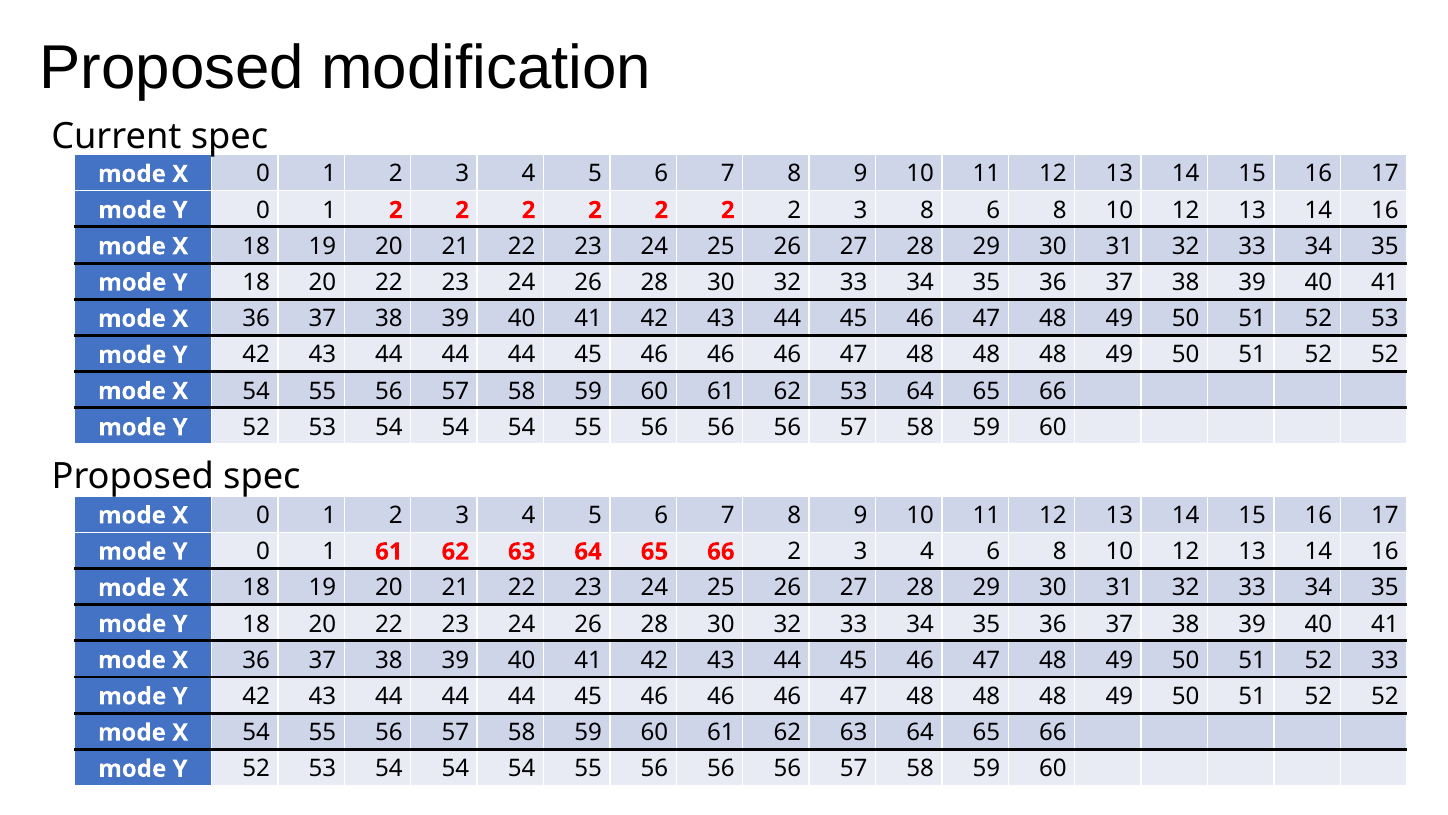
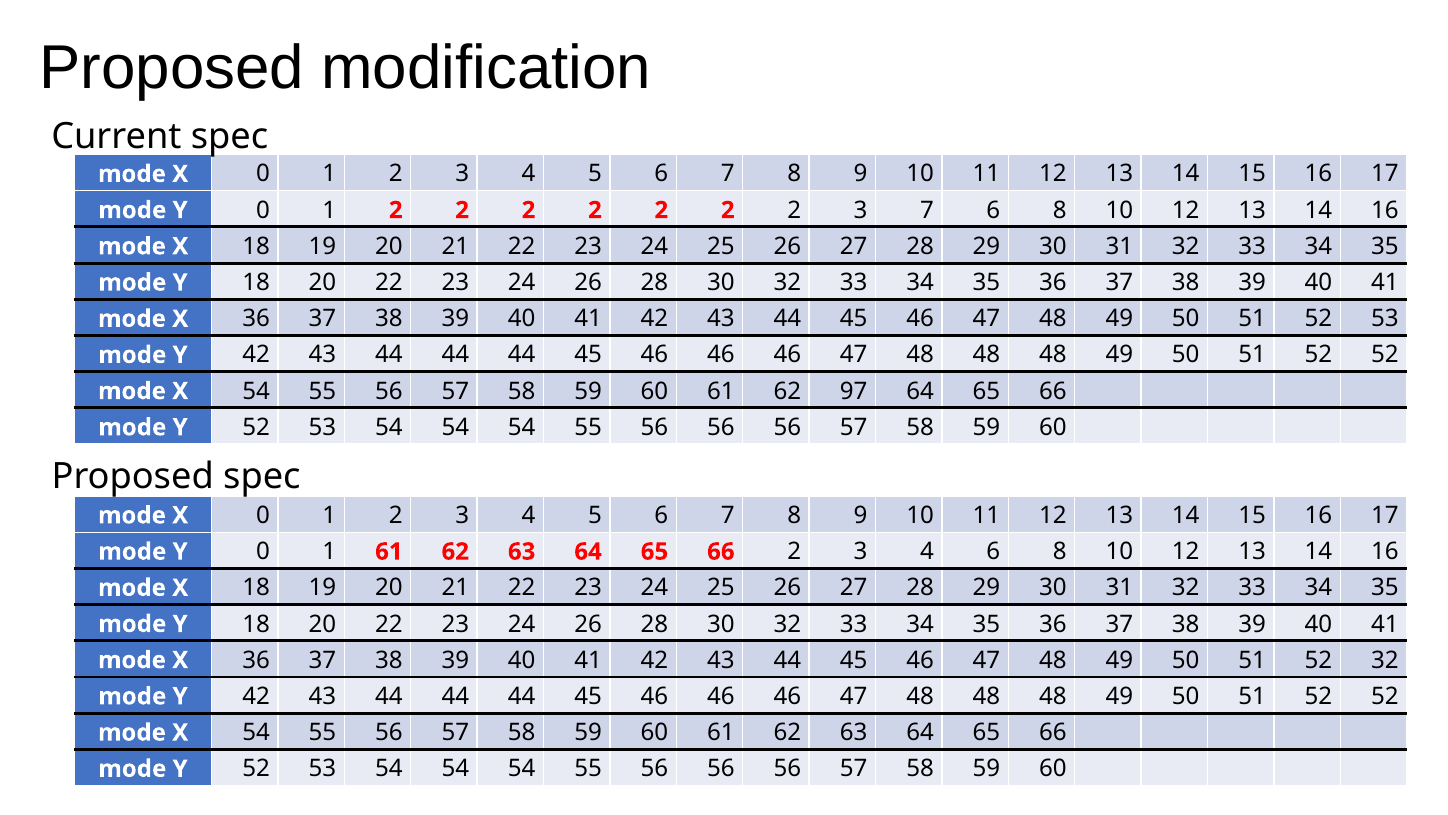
3 8: 8 -> 7
62 53: 53 -> 97
52 33: 33 -> 32
